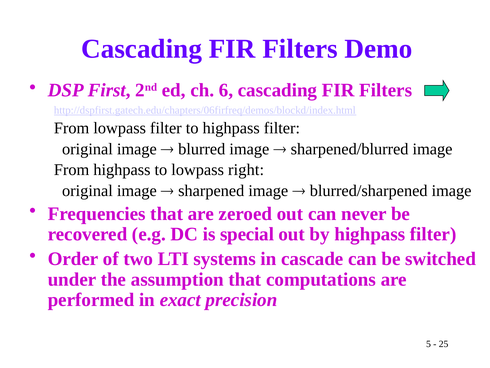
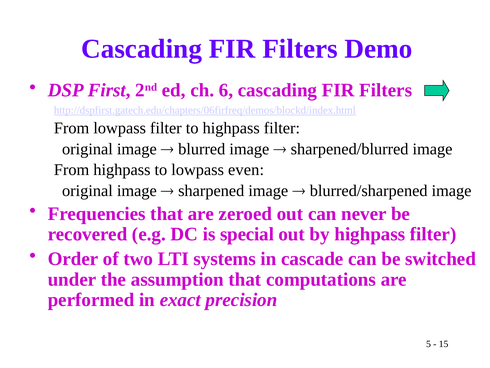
right: right -> even
25: 25 -> 15
